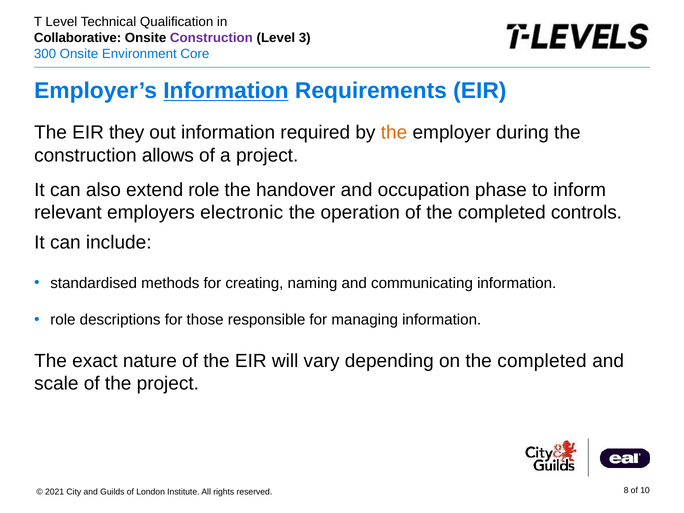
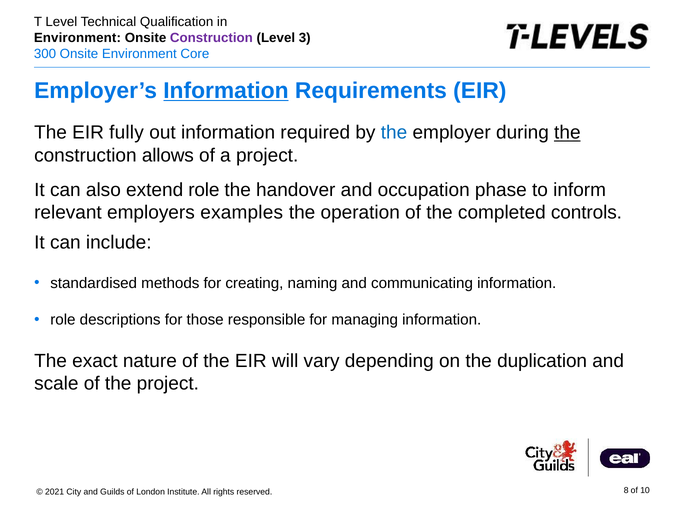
Collaborative at (78, 38): Collaborative -> Environment
they: they -> fully
the at (394, 133) colour: orange -> blue
the at (567, 133) underline: none -> present
electronic: electronic -> examples
on the completed: completed -> duplication
